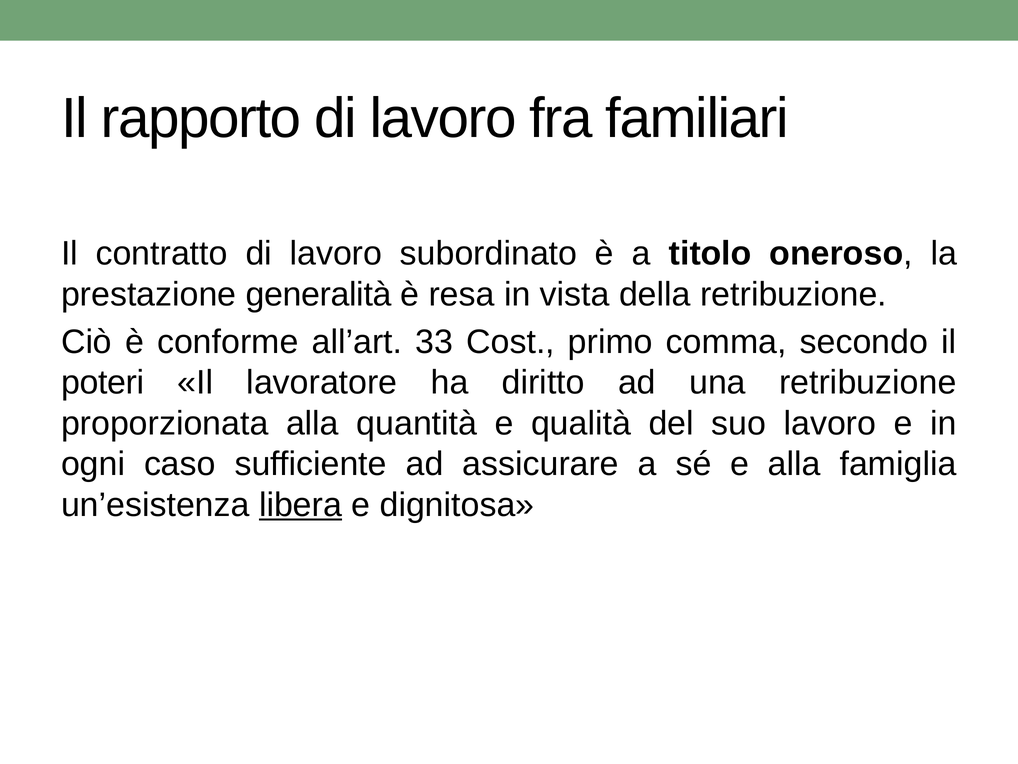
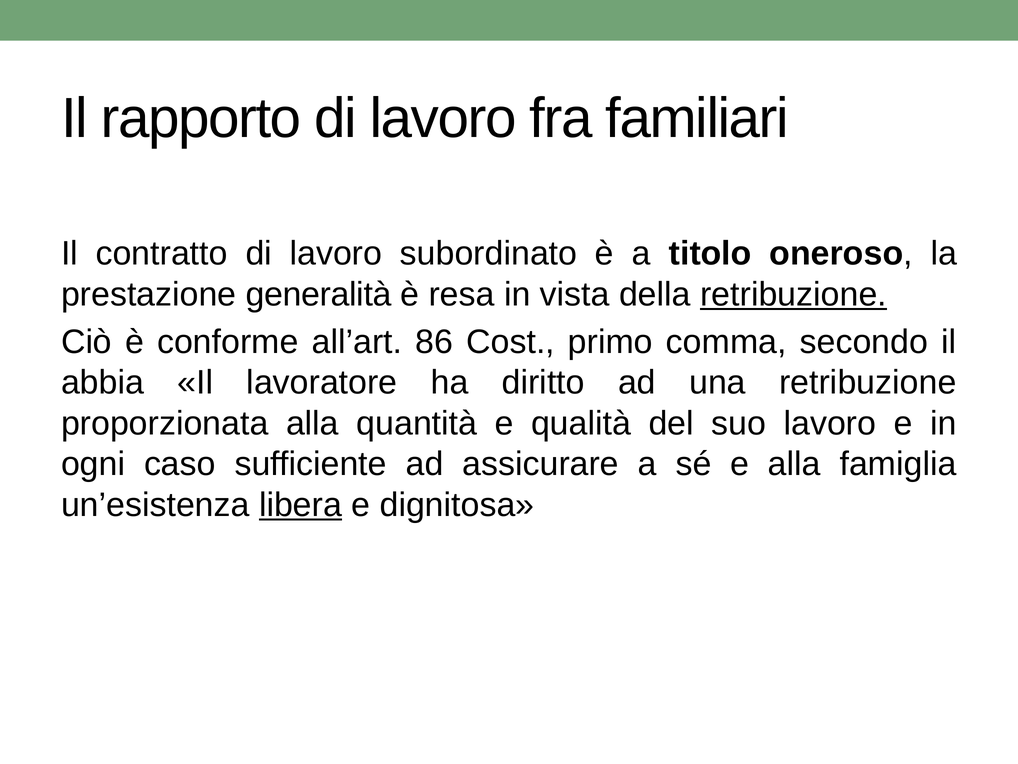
retribuzione at (793, 294) underline: none -> present
33: 33 -> 86
poteri: poteri -> abbia
